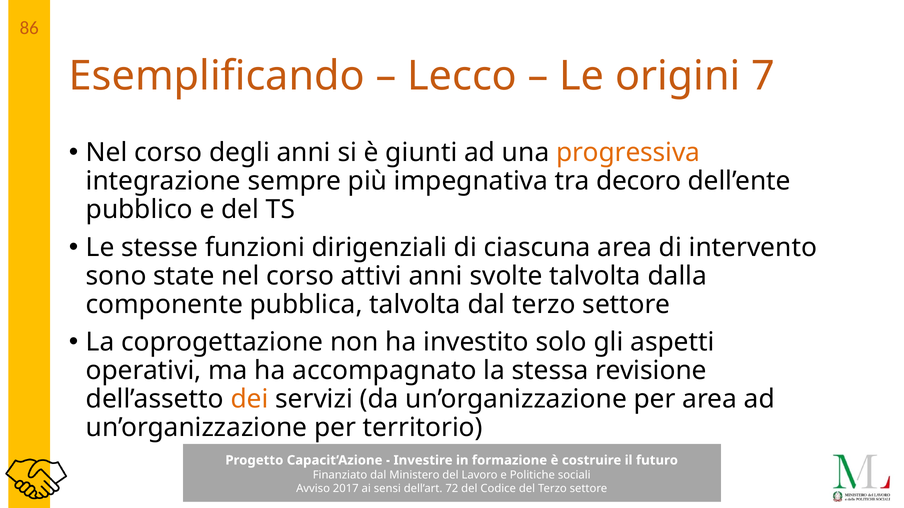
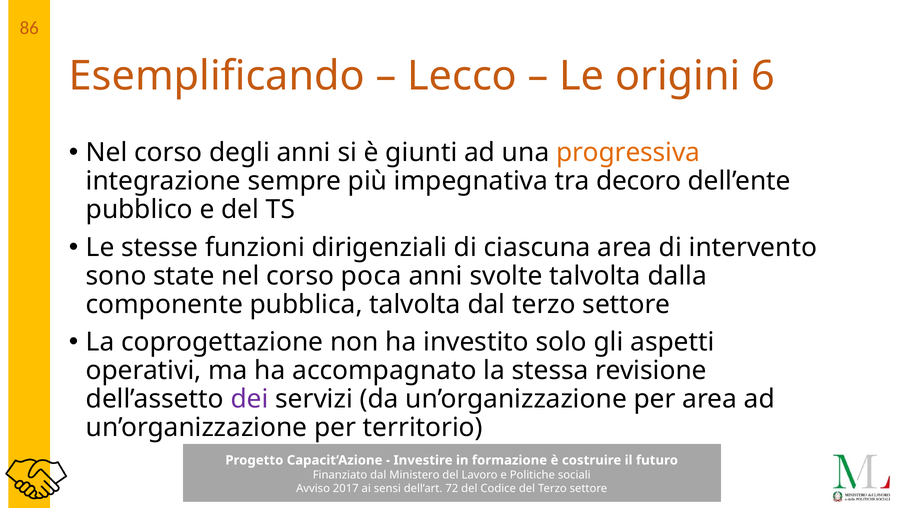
7: 7 -> 6
attivi: attivi -> poca
dei colour: orange -> purple
